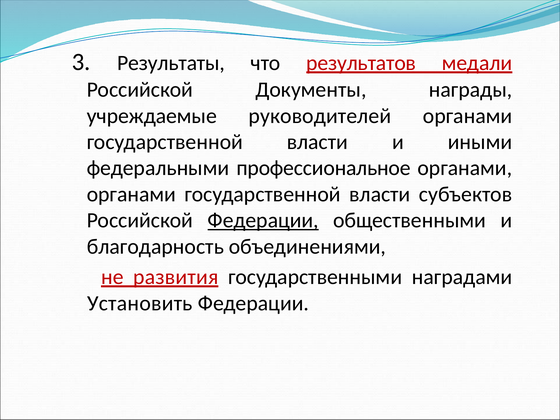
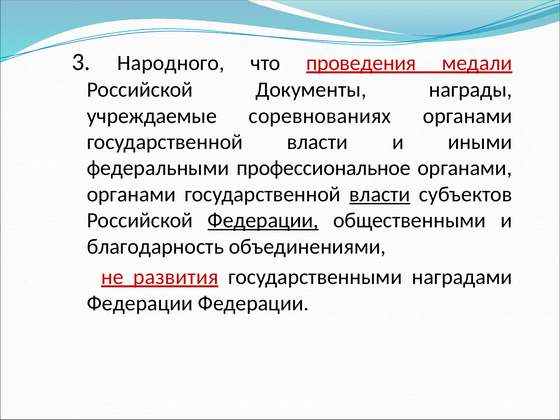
Результаты: Результаты -> Народного
результатов: результатов -> проведения
руководителей: руководителей -> соревнованиях
власти at (380, 194) underline: none -> present
Установить at (140, 303): Установить -> Федерации
